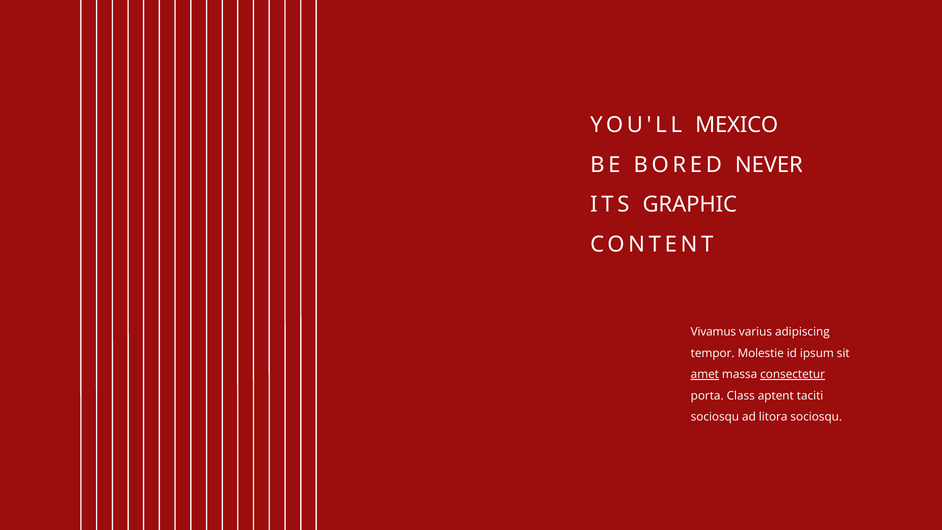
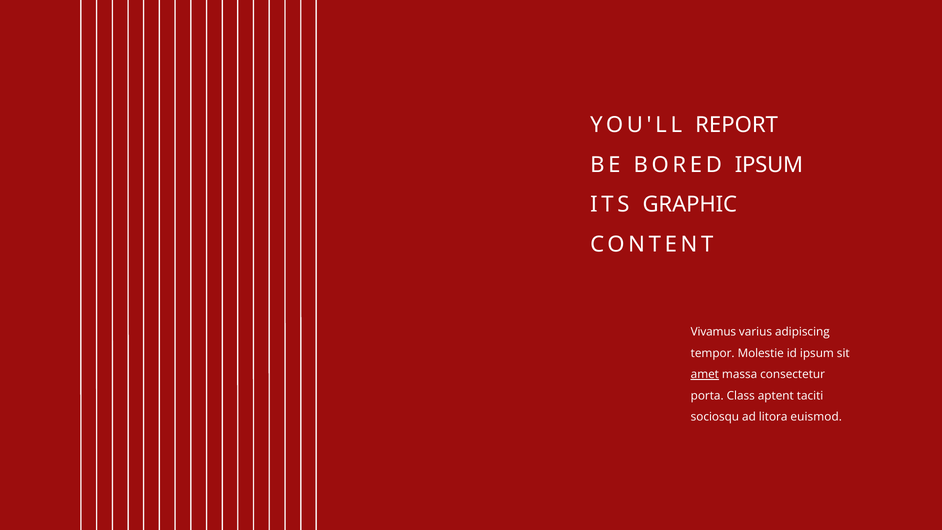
MEXICO: MEXICO -> REPORT
BORED NEVER: NEVER -> IPSUM
consectetur underline: present -> none
litora sociosqu: sociosqu -> euismod
